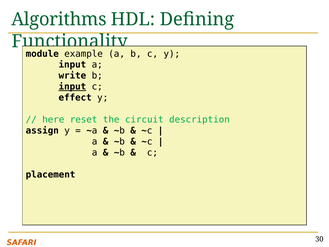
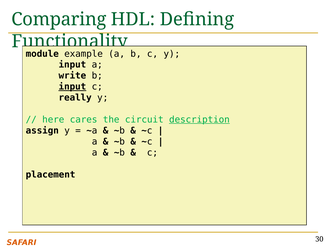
Algorithms: Algorithms -> Comparing
effect: effect -> really
reset: reset -> cares
description underline: none -> present
